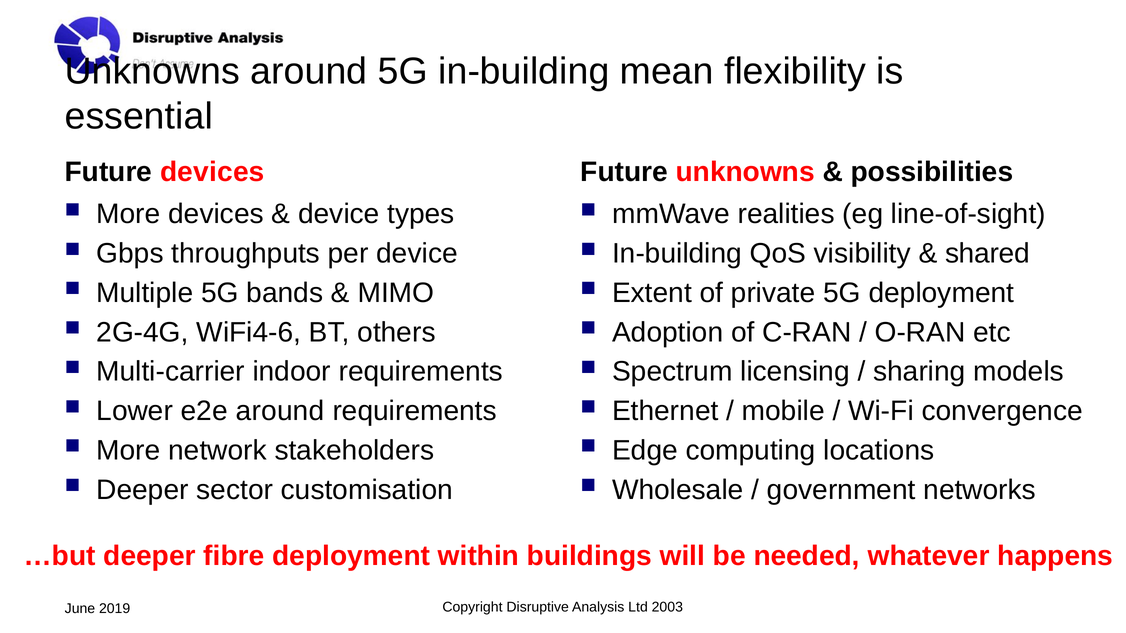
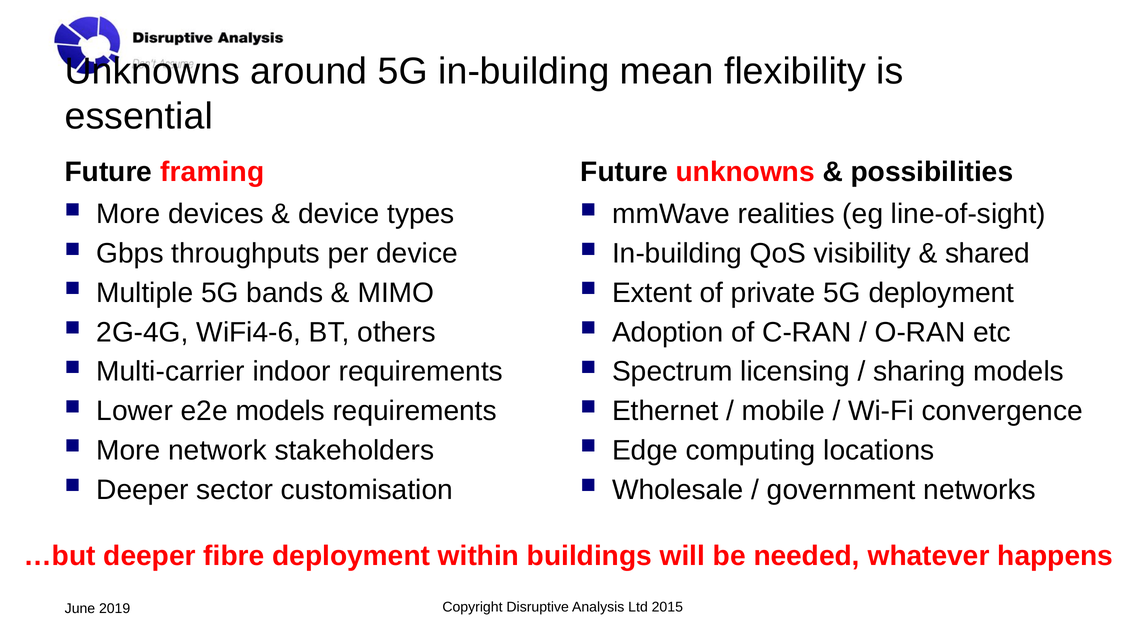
Future devices: devices -> framing
e2e around: around -> models
2003: 2003 -> 2015
